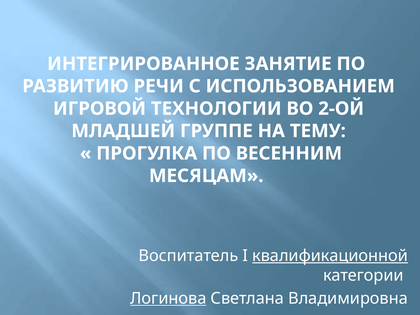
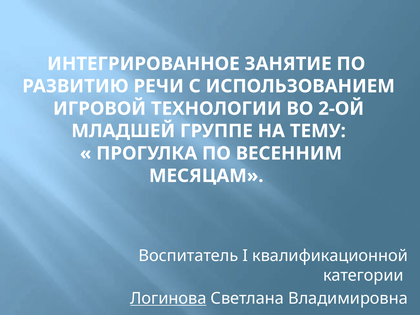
квалификационной underline: present -> none
